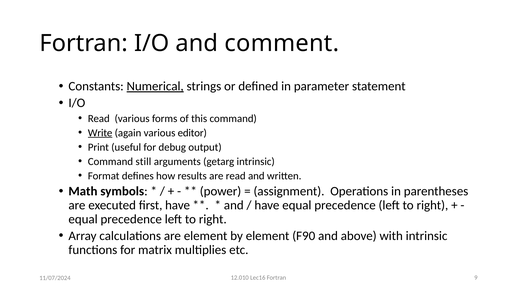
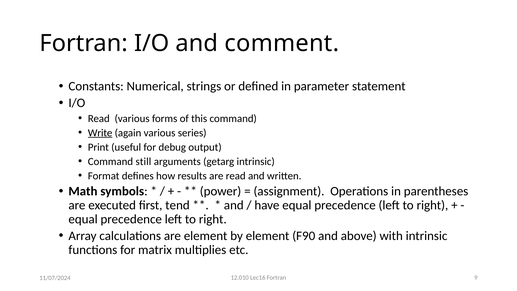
Numerical underline: present -> none
editor: editor -> series
first have: have -> tend
